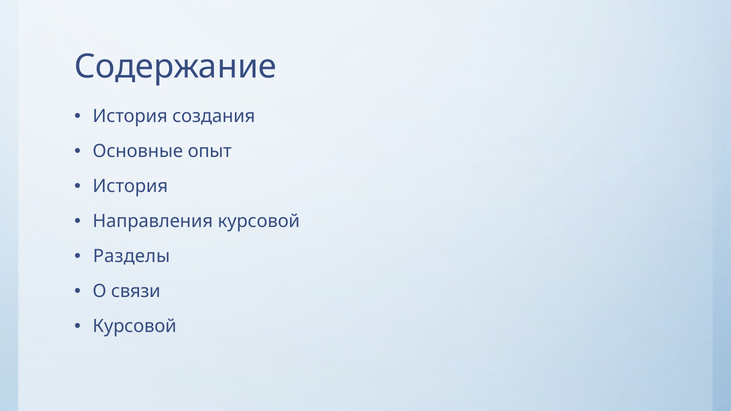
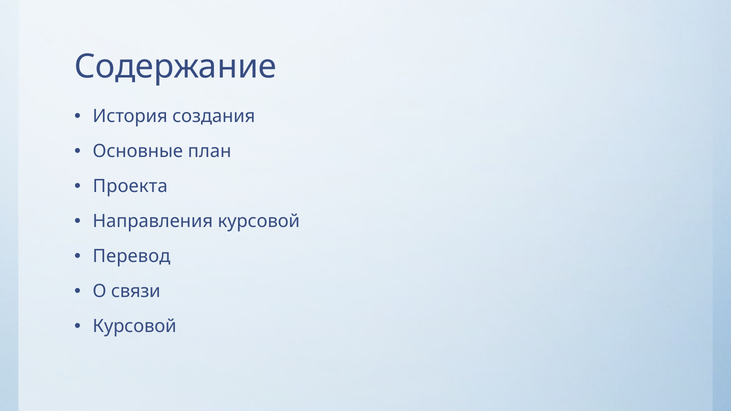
опыт: опыт -> план
История at (130, 186): История -> Проекта
Разделы: Разделы -> Перевод
